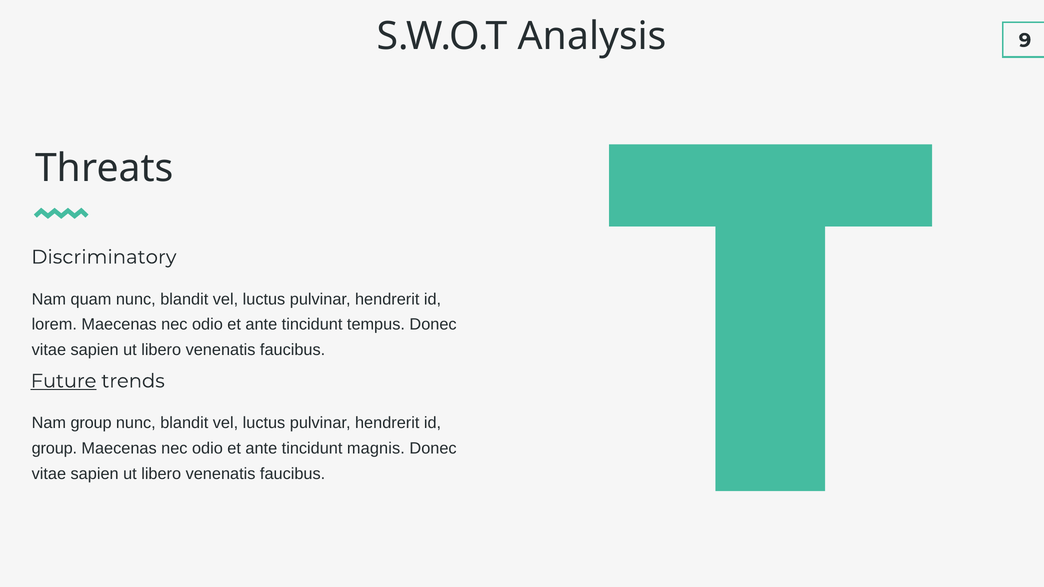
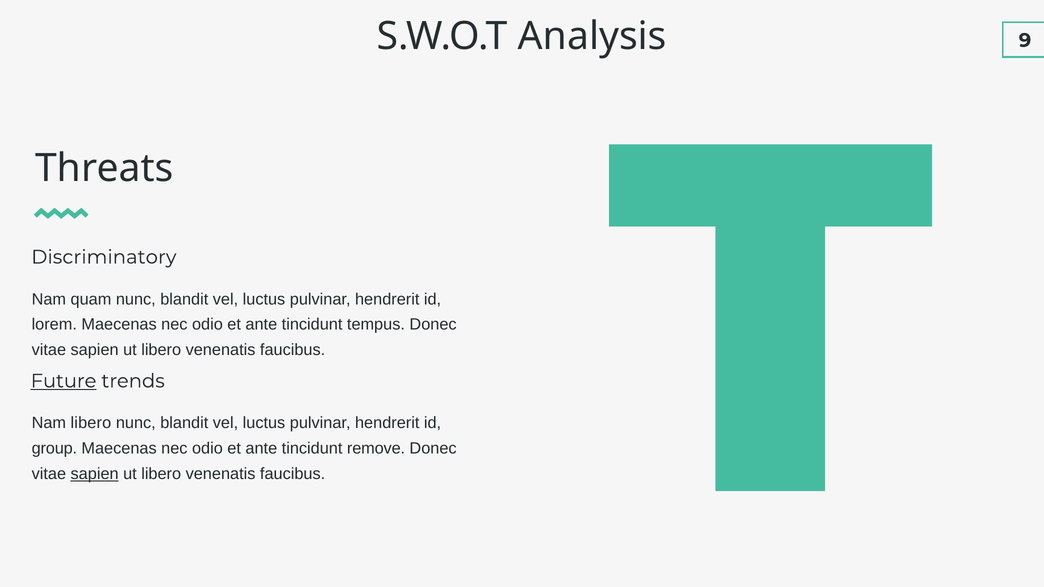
Nam group: group -> libero
magnis: magnis -> remove
sapien at (95, 474) underline: none -> present
